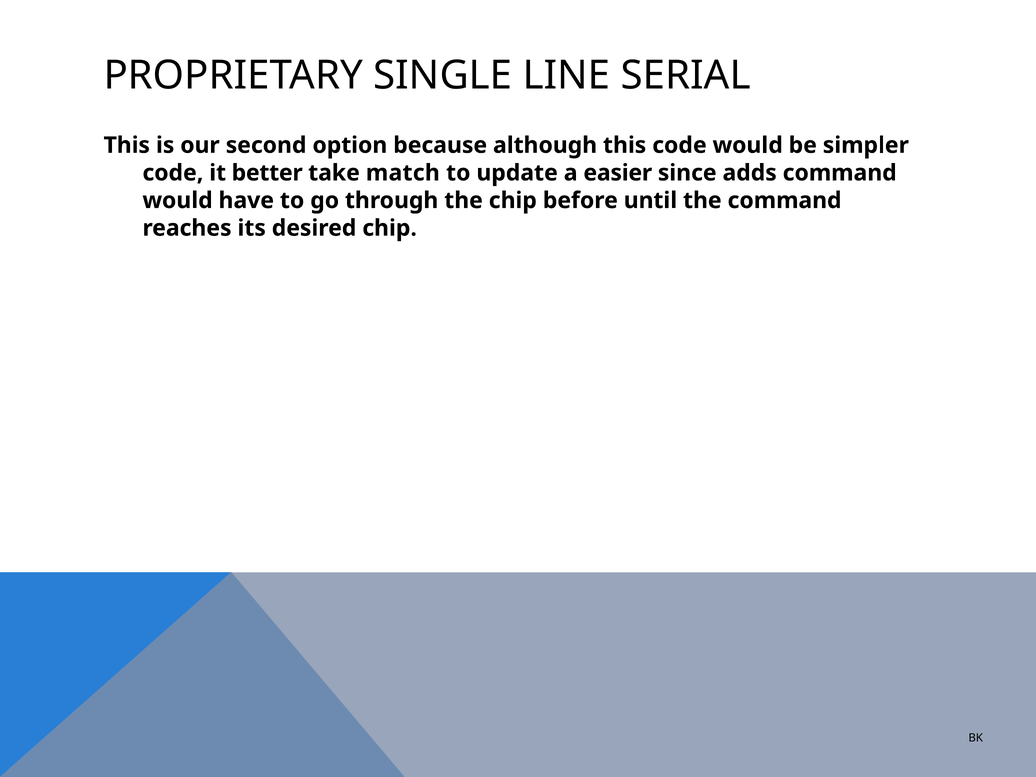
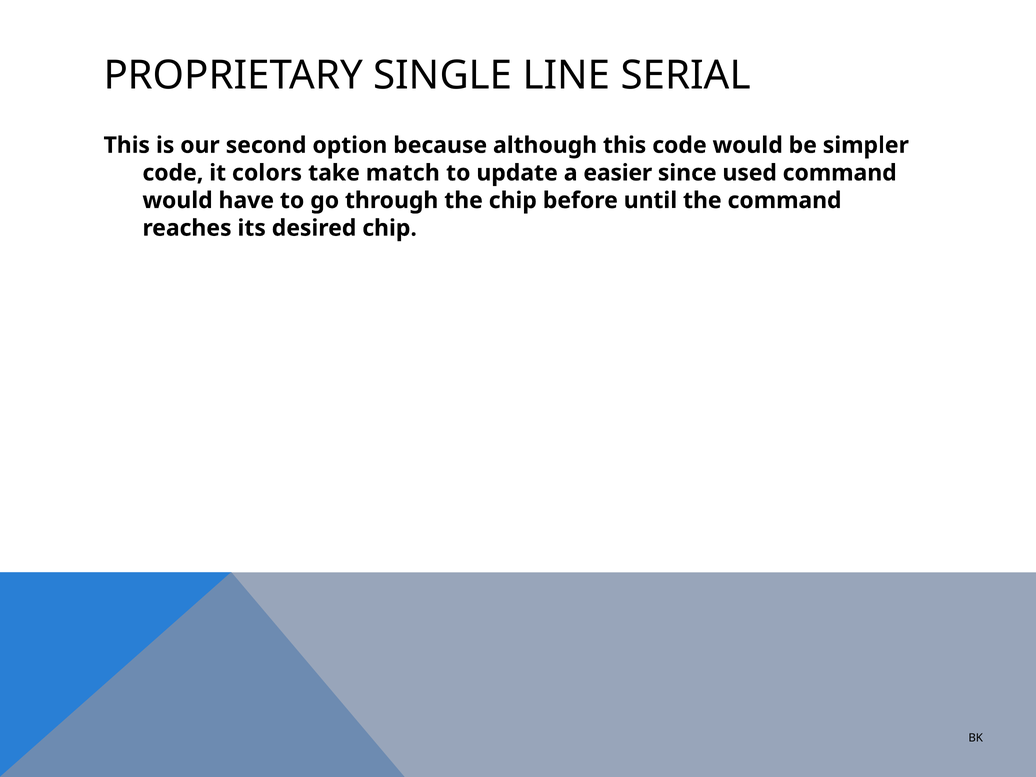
better: better -> colors
adds: adds -> used
